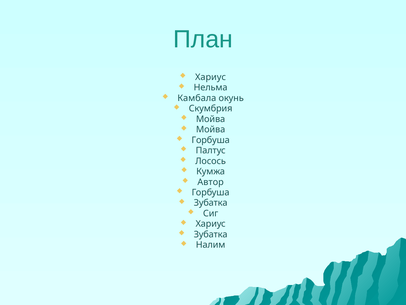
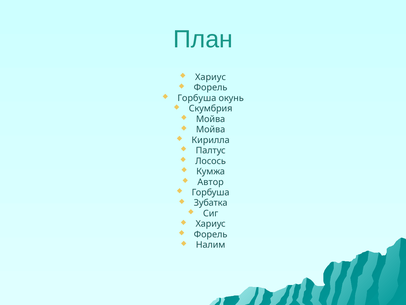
Нельма at (211, 87): Нельма -> Форель
Камбала at (197, 98): Камбала -> Горбуша
Горбуша at (211, 140): Горбуша -> Кирилла
Зубатка at (211, 234): Зубатка -> Форель
